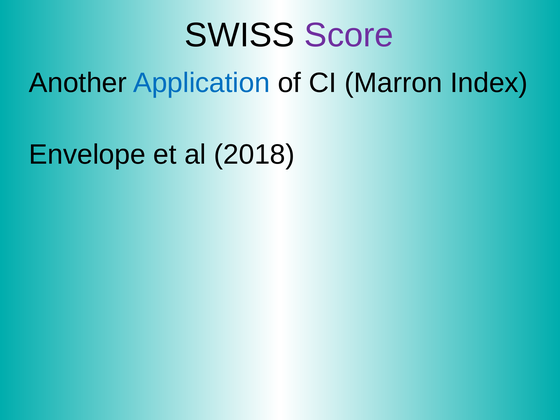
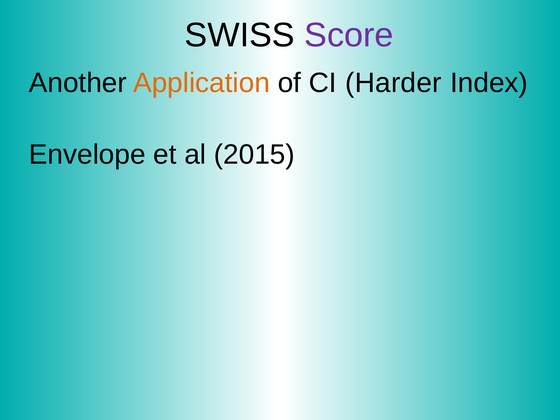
Application colour: blue -> orange
Marron: Marron -> Harder
2018: 2018 -> 2015
